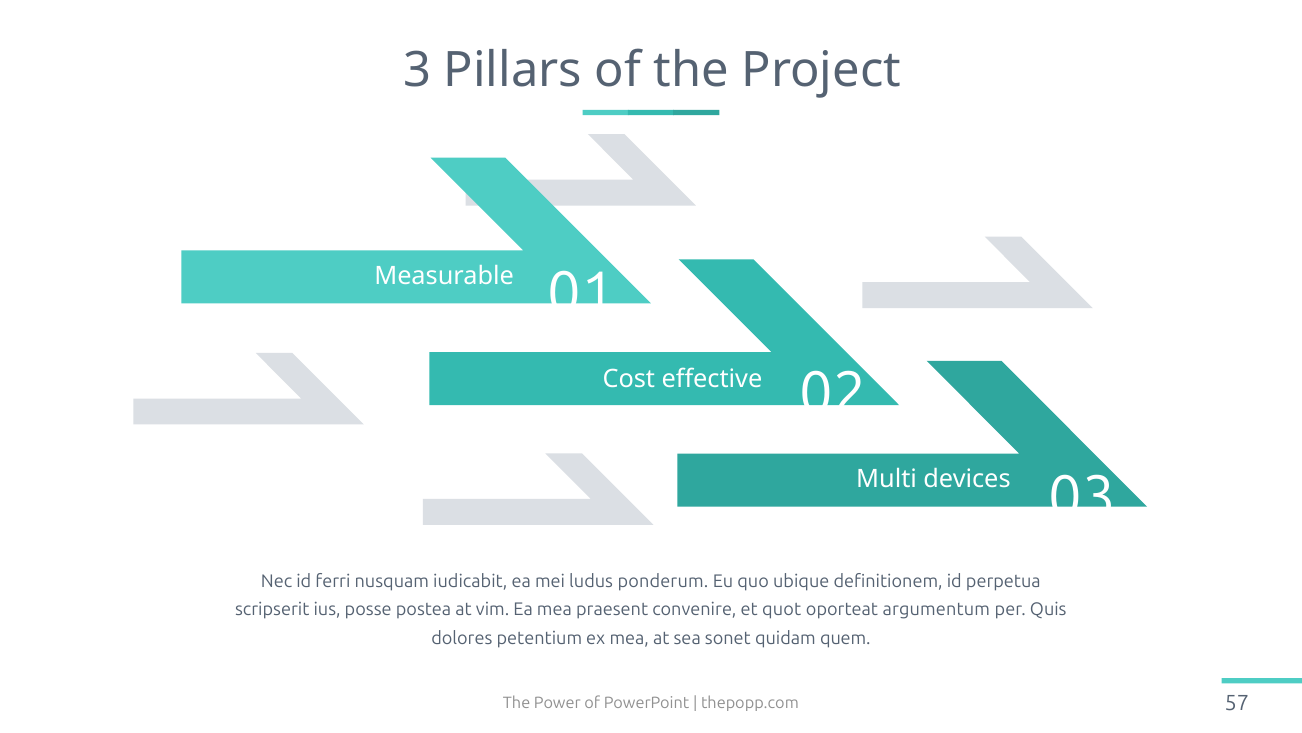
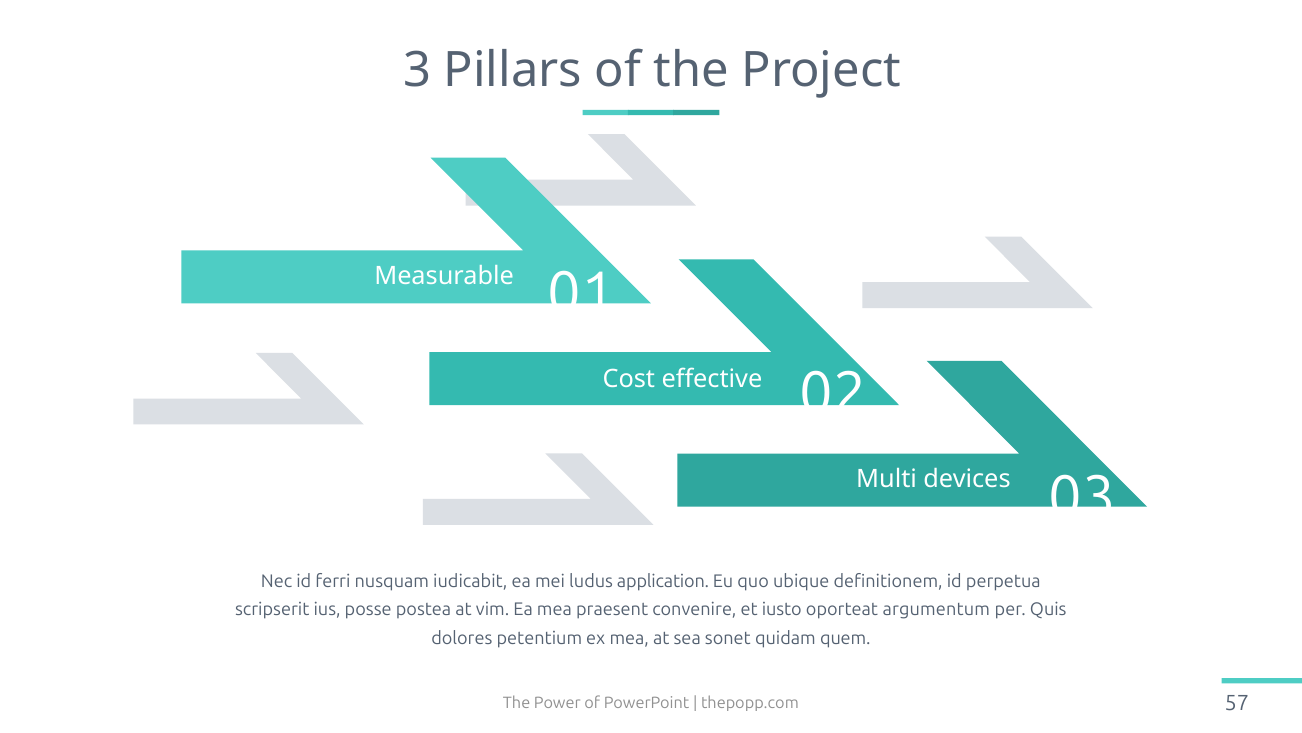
ponderum: ponderum -> application
quot: quot -> iusto
